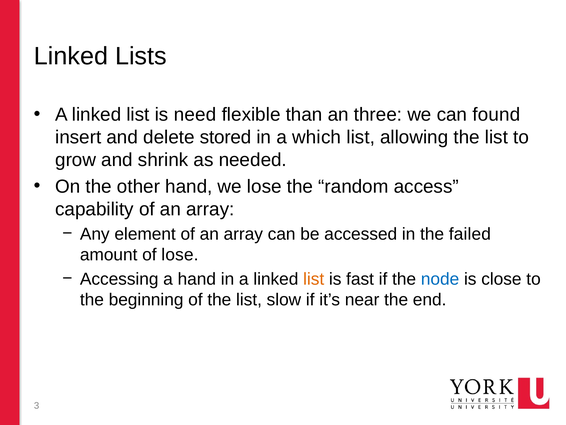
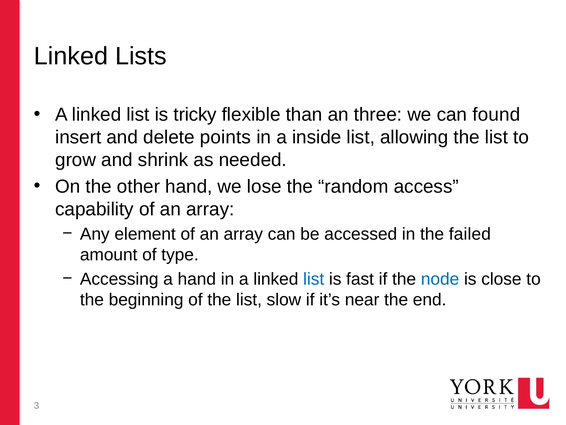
need: need -> tricky
stored: stored -> points
which: which -> inside
of lose: lose -> type
list at (314, 279) colour: orange -> blue
